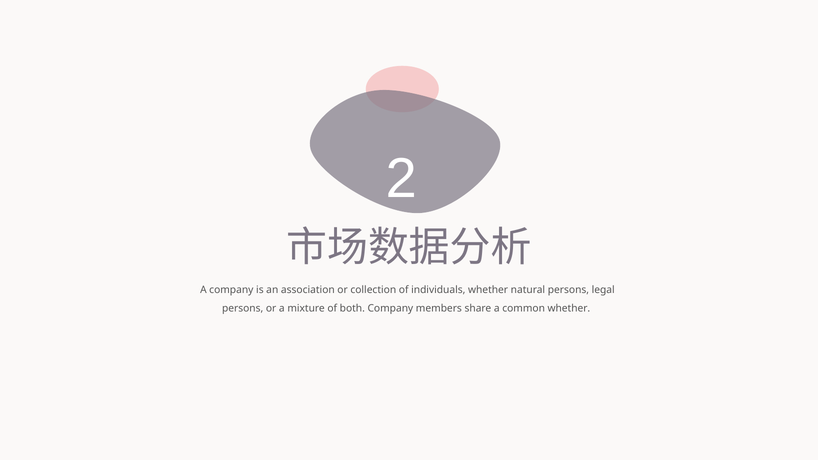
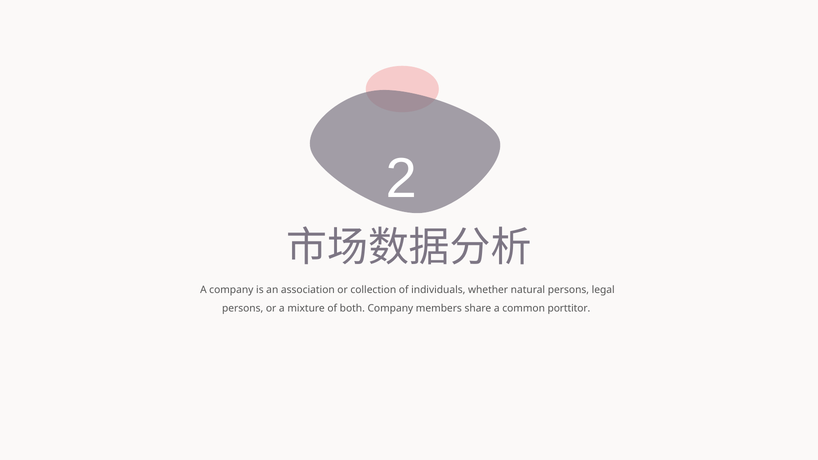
common whether: whether -> porttitor
